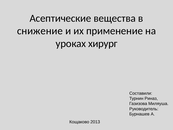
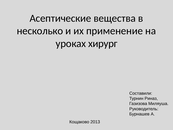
снижение: снижение -> несколько
